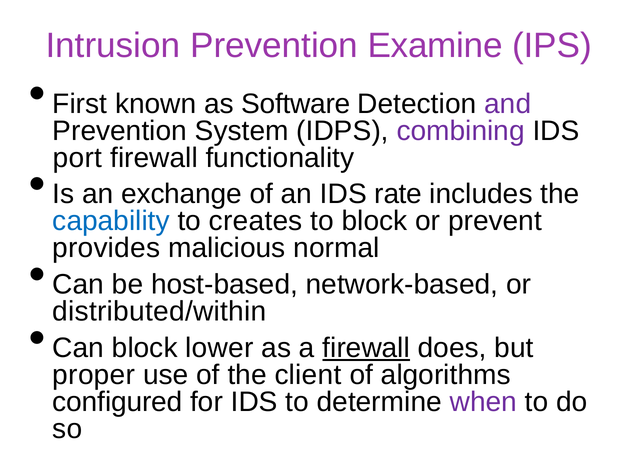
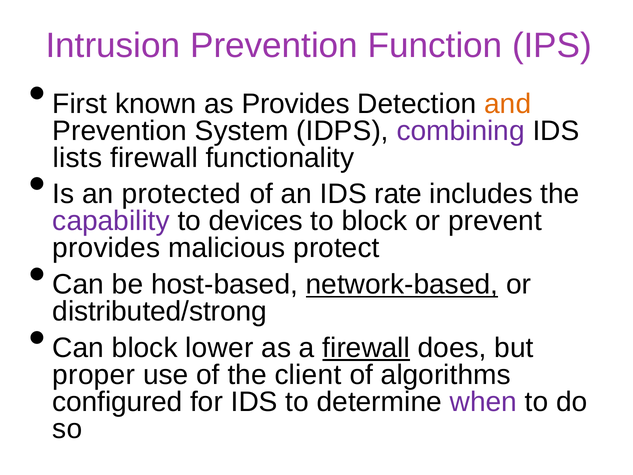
Examine: Examine -> Function
as Software: Software -> Provides
and colour: purple -> orange
port: port -> lists
exchange: exchange -> protected
capability colour: blue -> purple
creates: creates -> devices
normal: normal -> protect
network-based underline: none -> present
distributed/within: distributed/within -> distributed/strong
